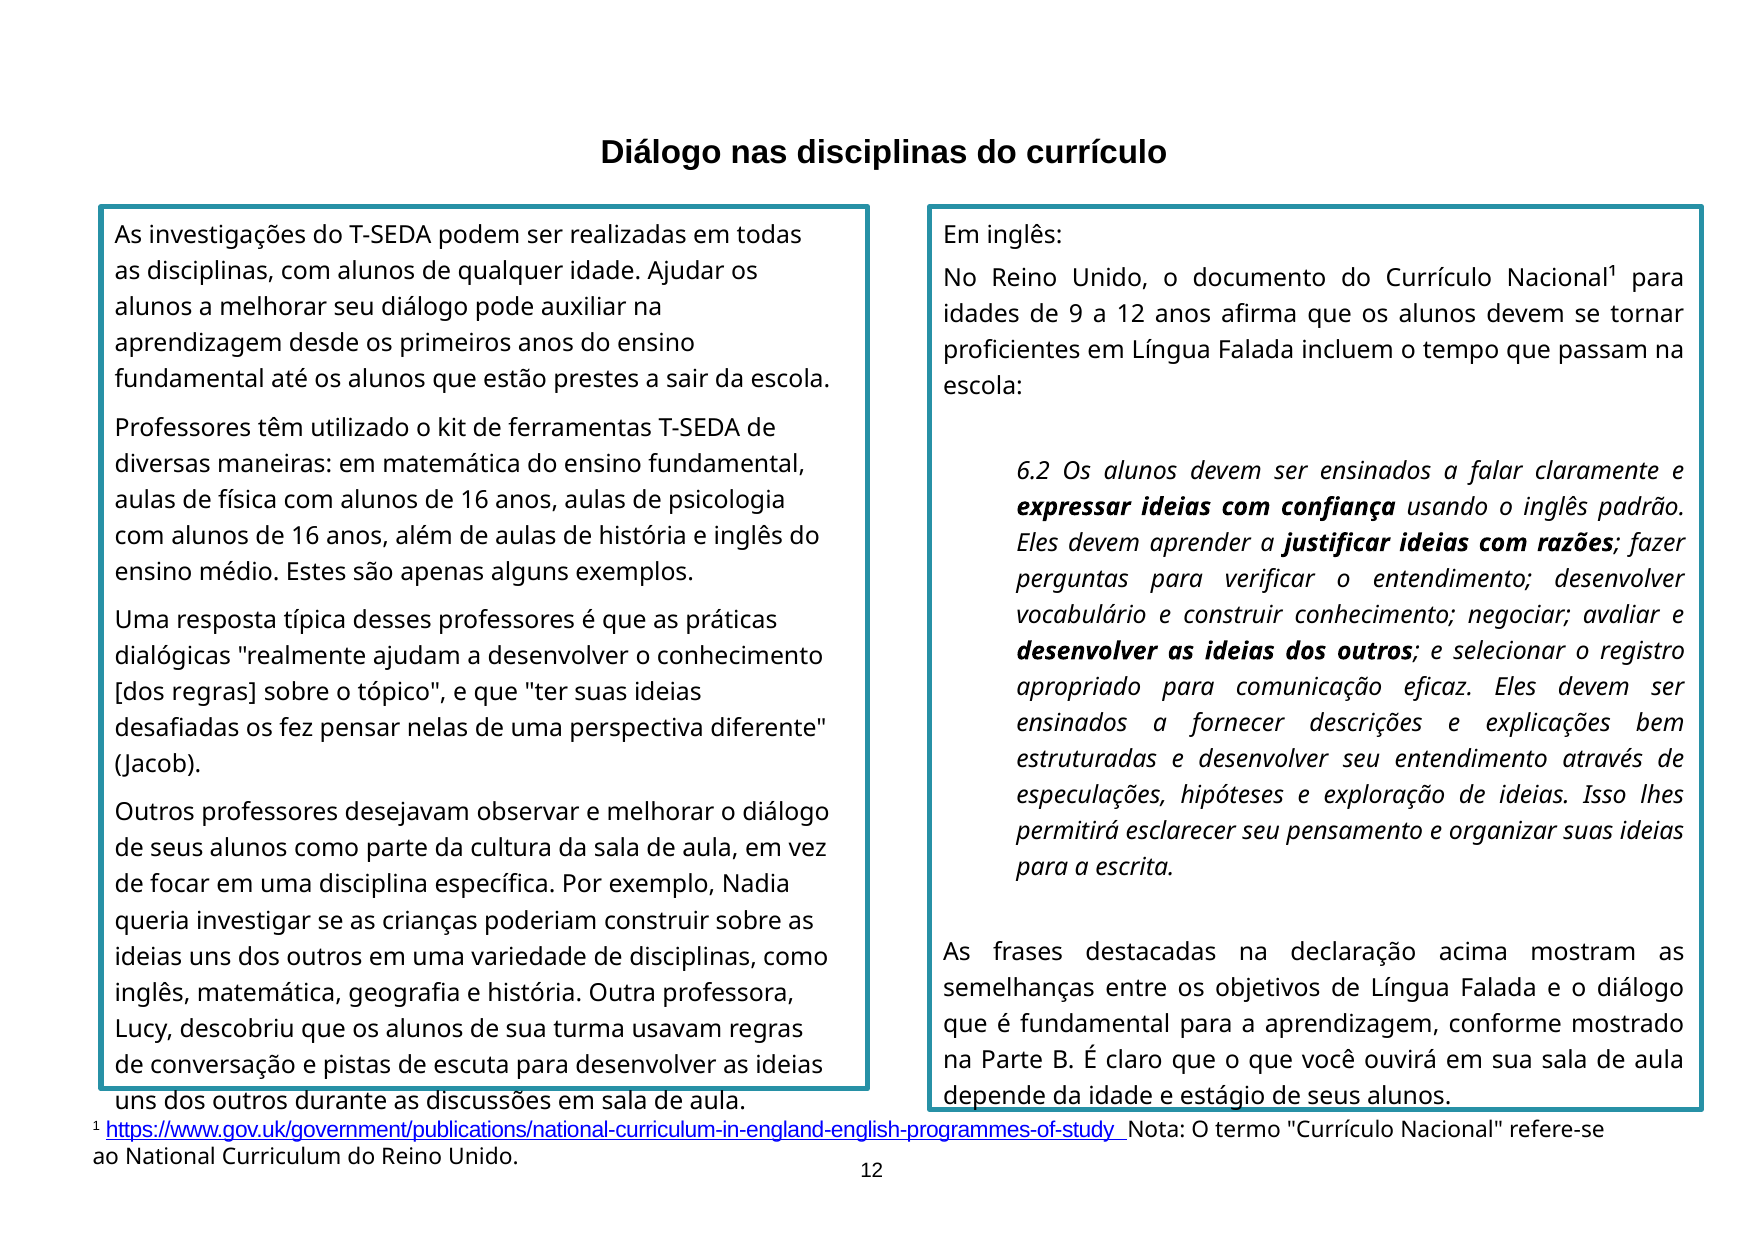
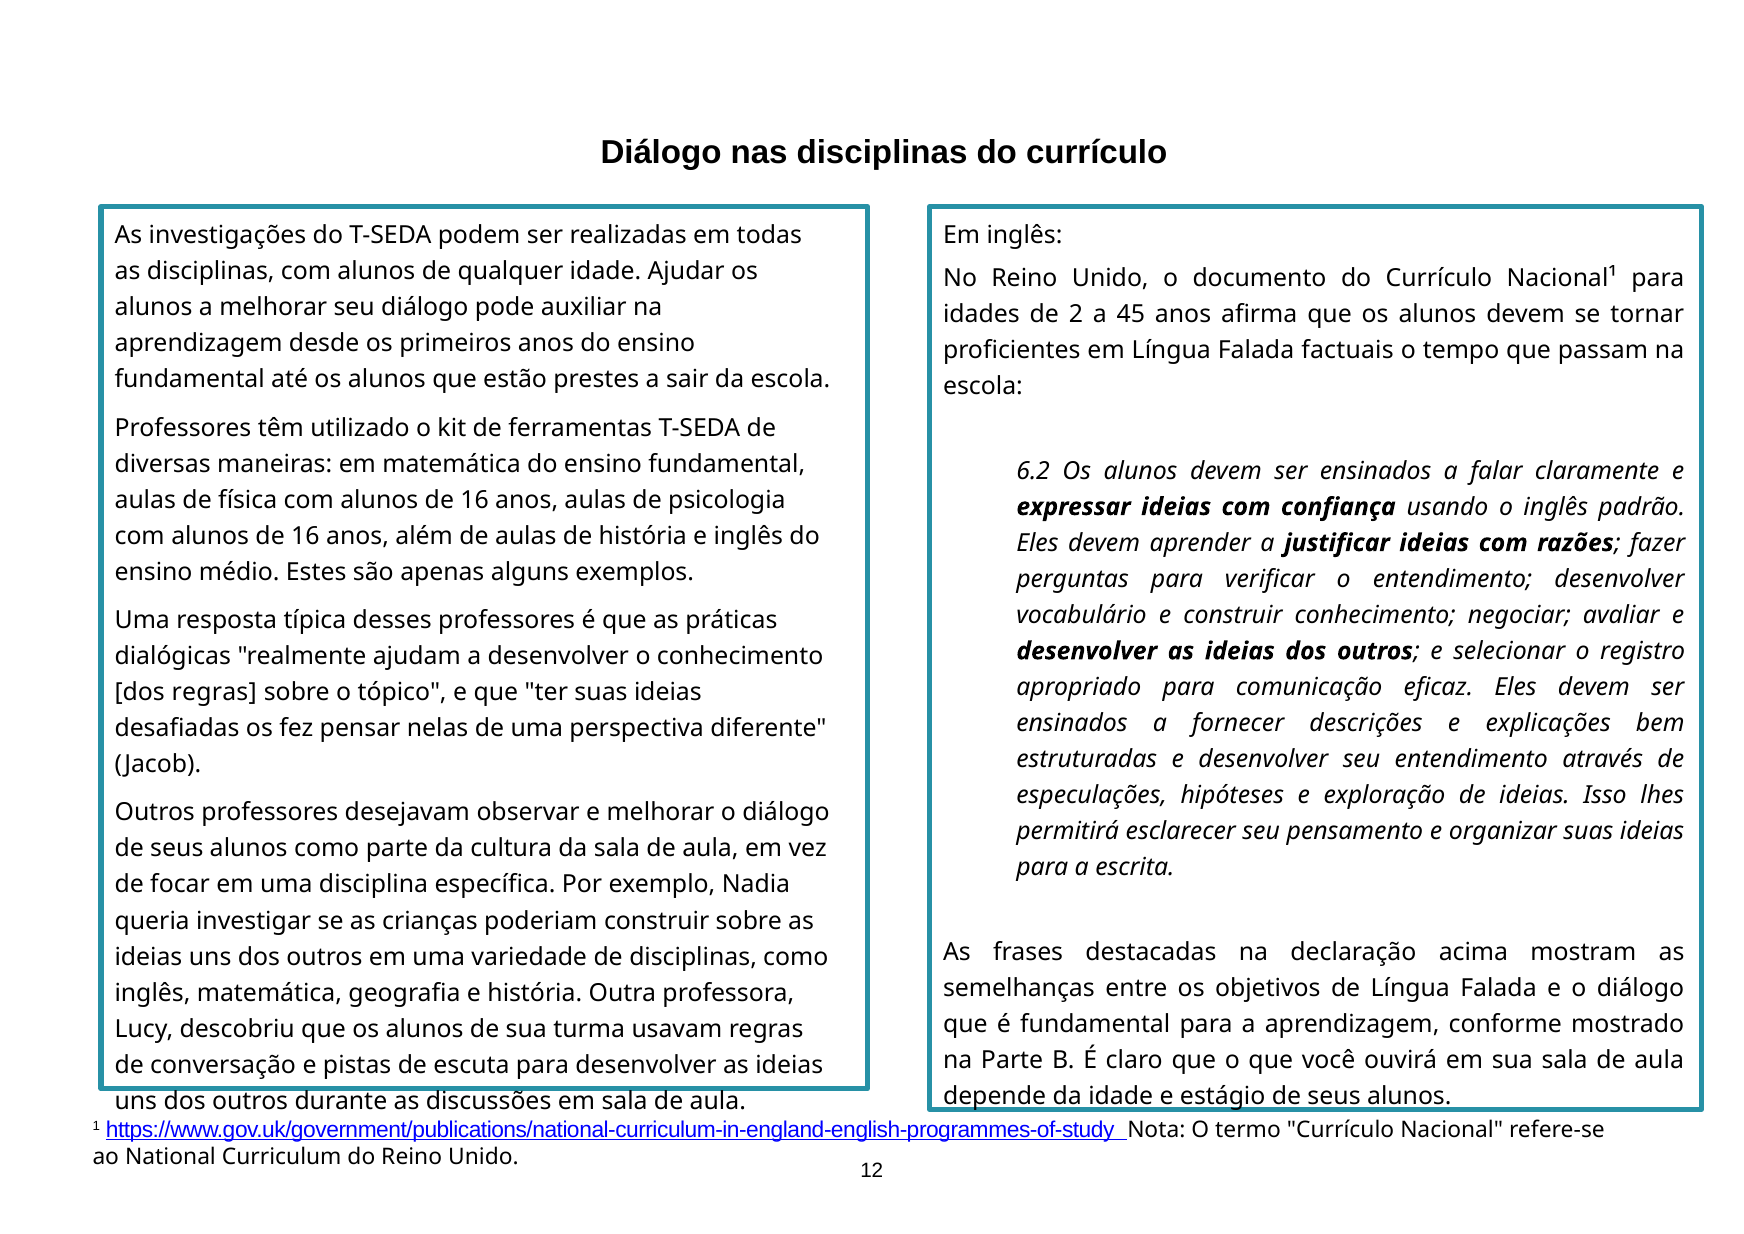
9: 9 -> 2
a 12: 12 -> 45
incluem: incluem -> factuais
